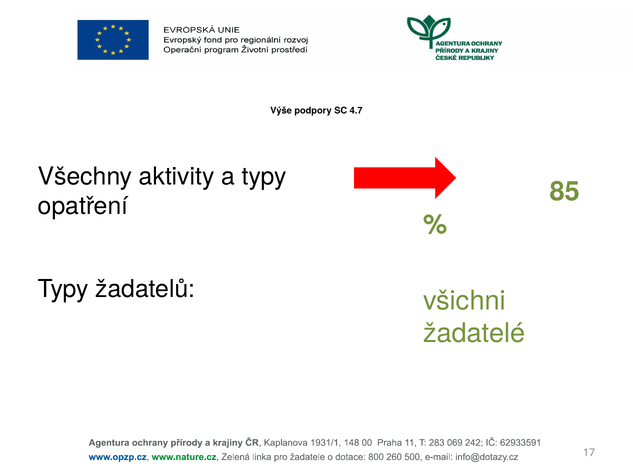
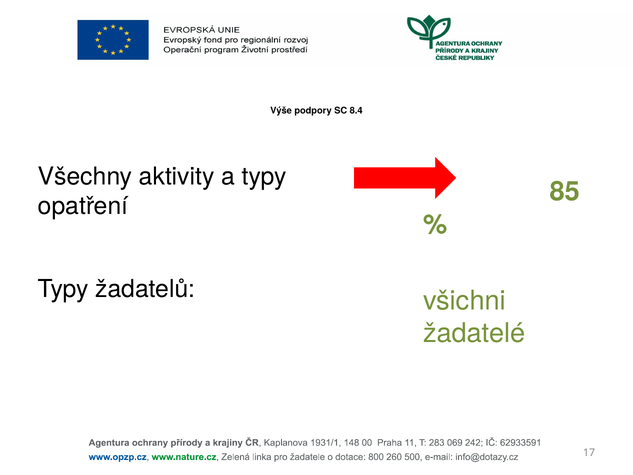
4.7: 4.7 -> 8.4
